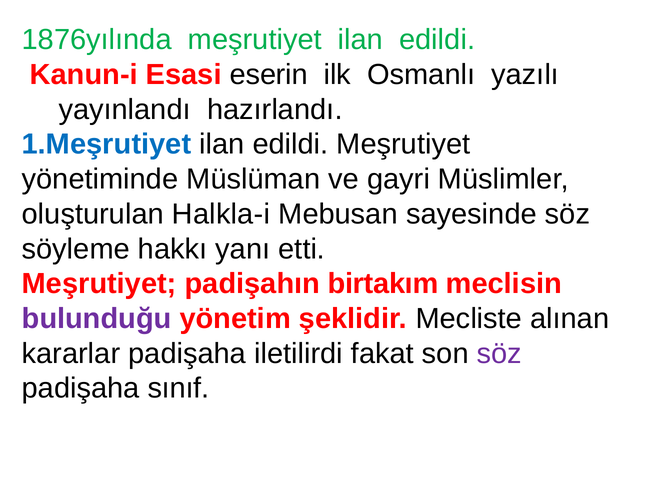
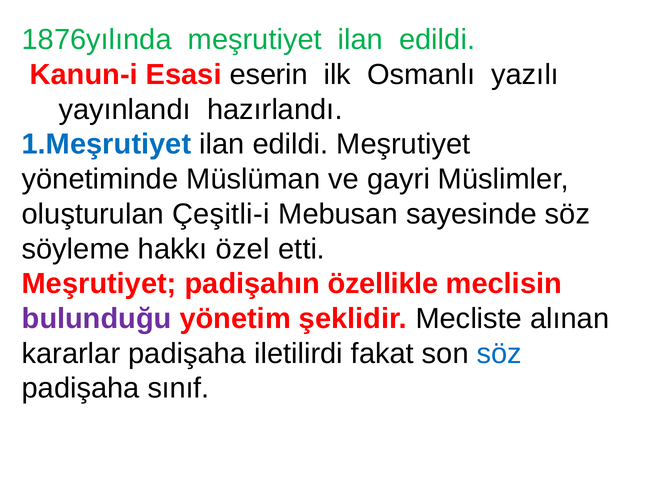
Halkla-i: Halkla-i -> Çeşitli-i
yanı: yanı -> özel
birtakım: birtakım -> özellikle
söz at (499, 353) colour: purple -> blue
